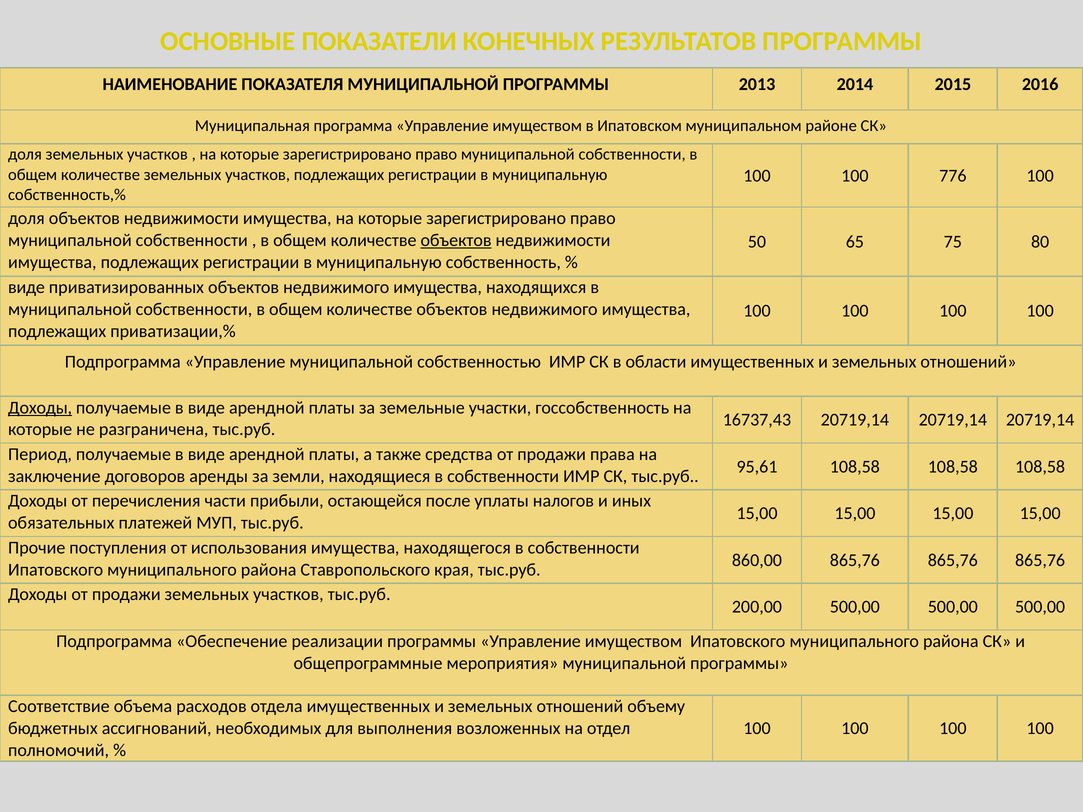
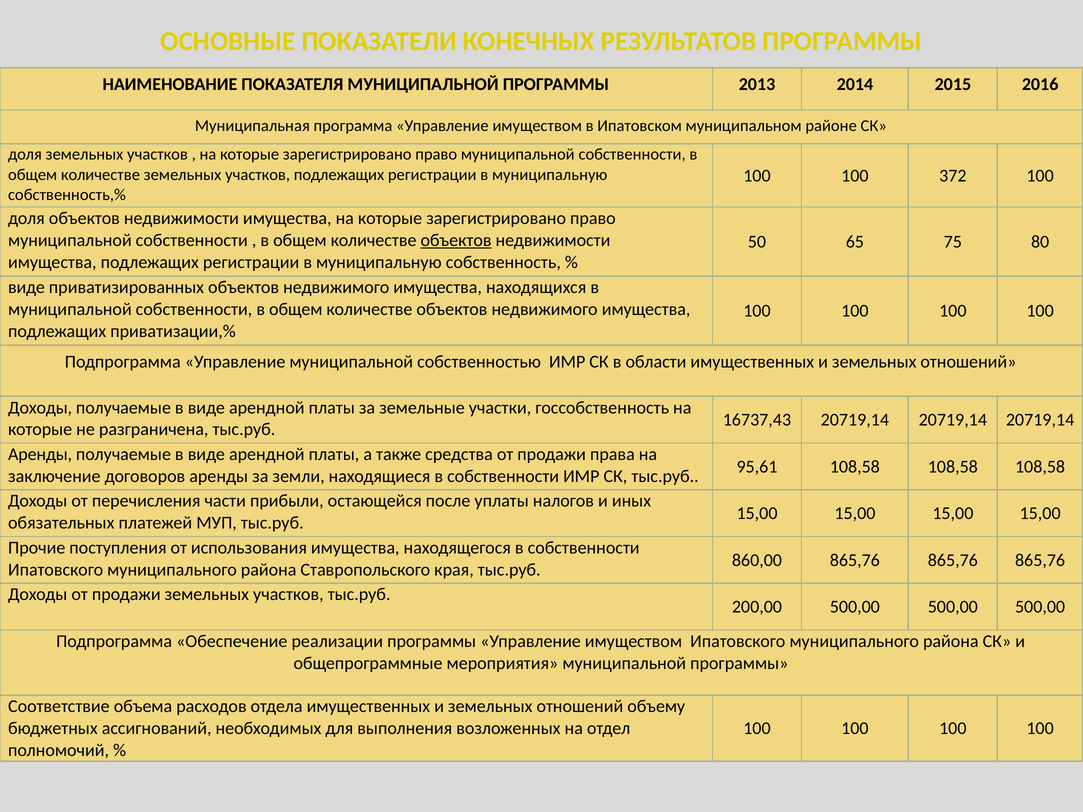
776: 776 -> 372
Доходы at (40, 408) underline: present -> none
Период at (40, 454): Период -> Аренды
